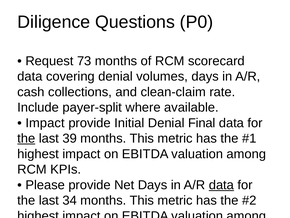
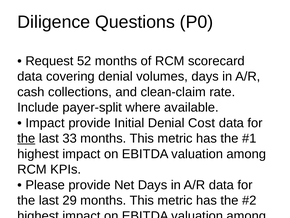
73: 73 -> 52
Denial Final: Final -> Cost
39: 39 -> 33
data at (221, 185) underline: present -> none
34: 34 -> 29
